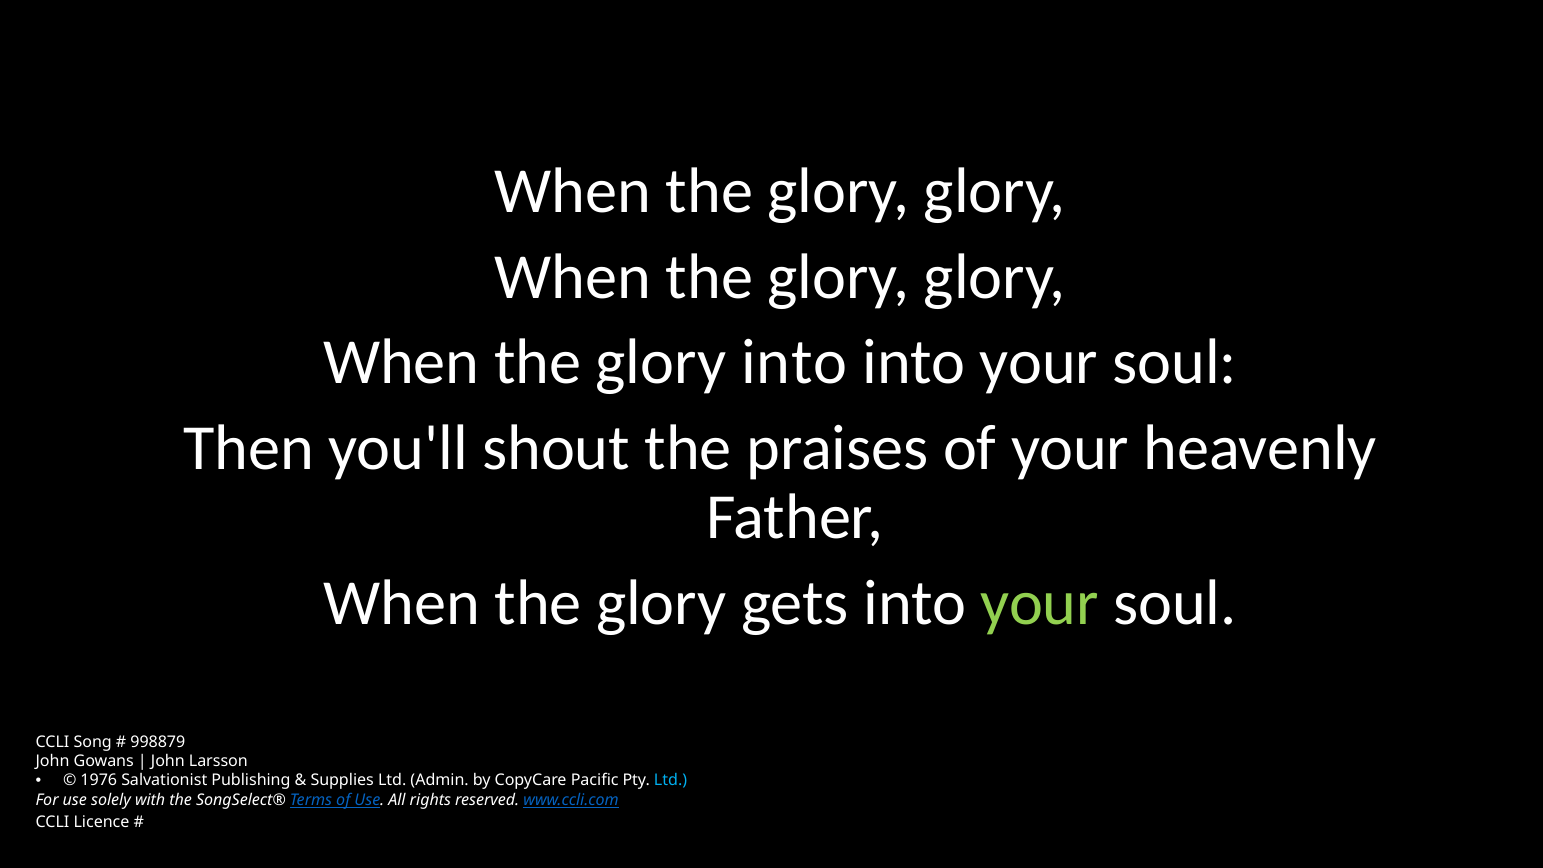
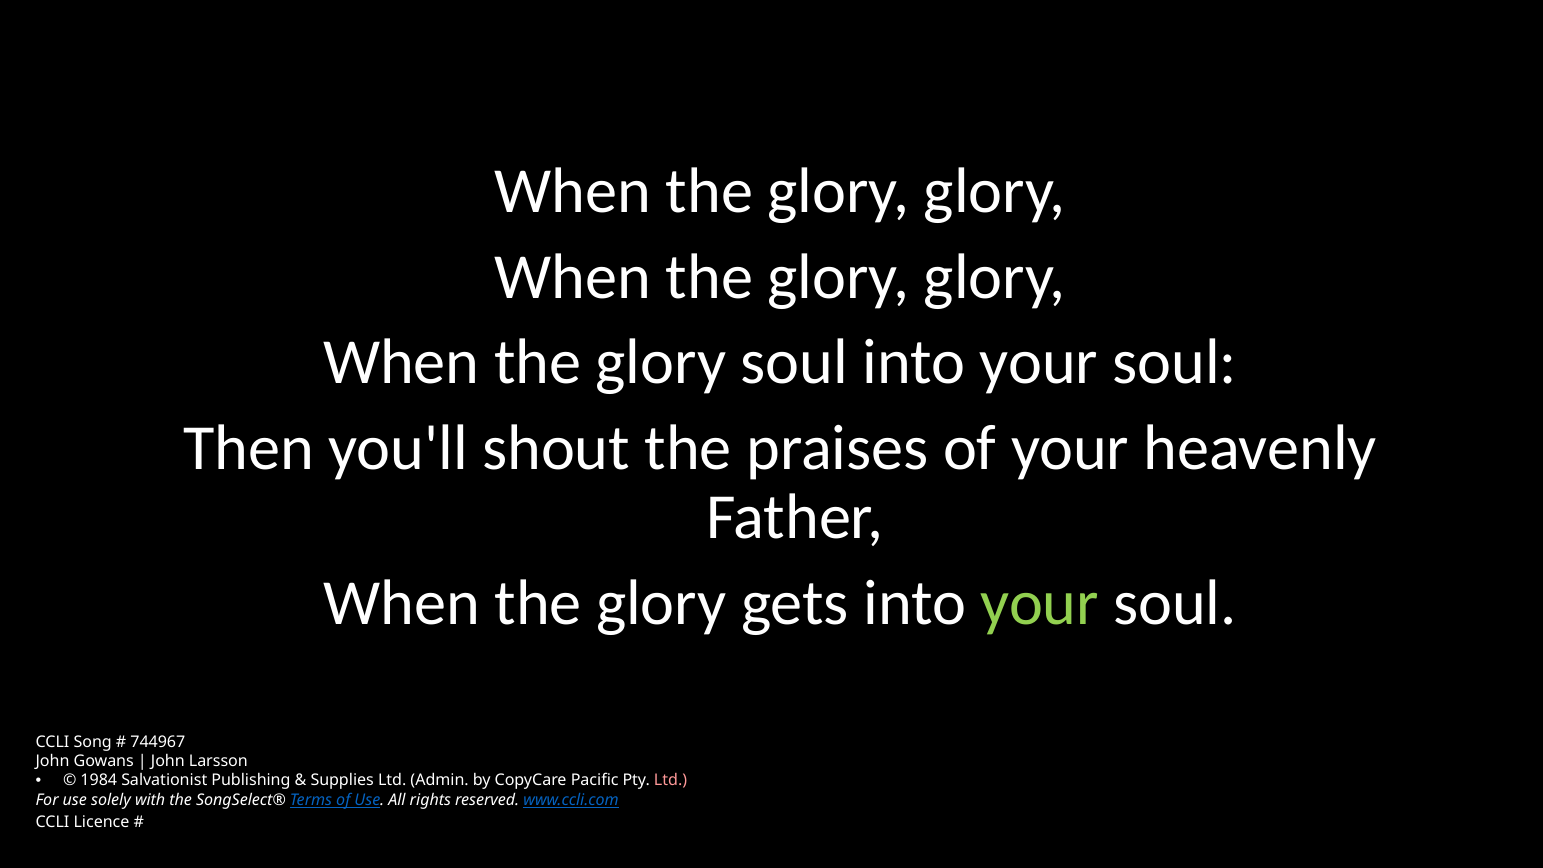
glory into: into -> soul
998879: 998879 -> 744967
1976: 1976 -> 1984
Ltd at (671, 781) colour: light blue -> pink
